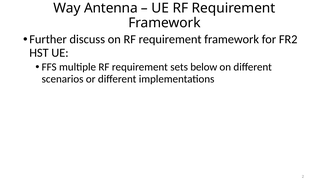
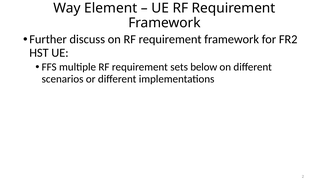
Antenna: Antenna -> Element
